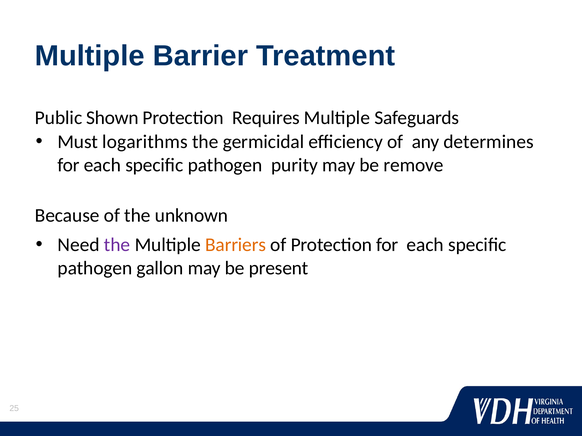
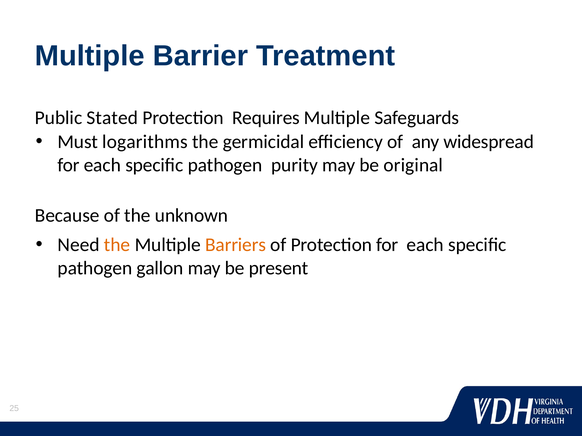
Shown: Shown -> Stated
determines: determines -> widespread
remove: remove -> original
the at (117, 245) colour: purple -> orange
